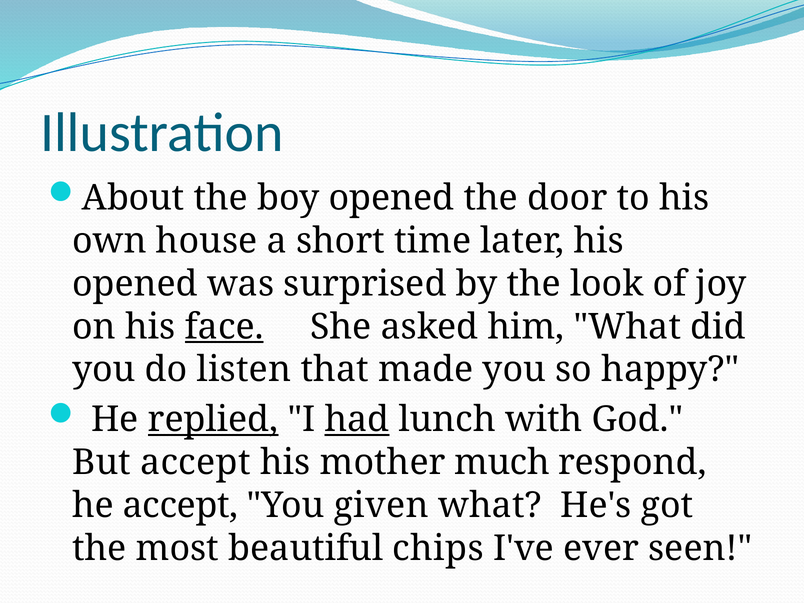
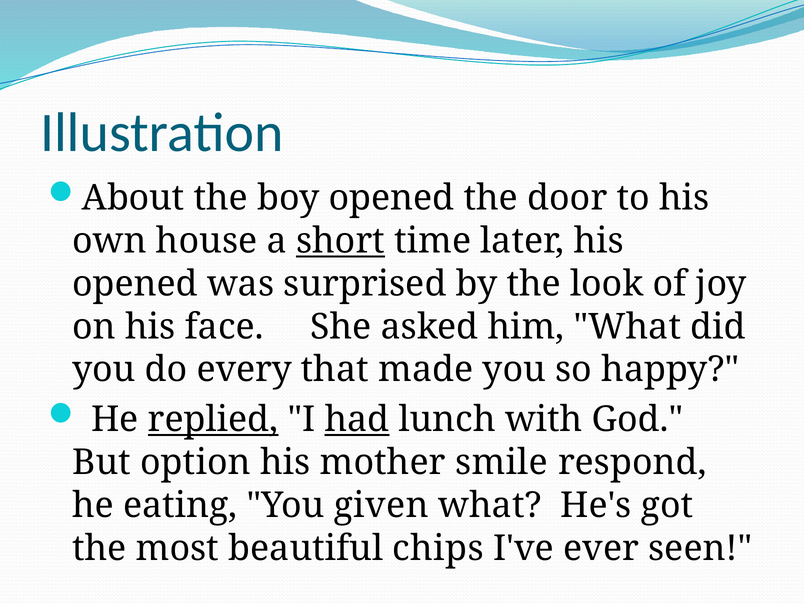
short underline: none -> present
face underline: present -> none
listen: listen -> every
But accept: accept -> option
much: much -> smile
he accept: accept -> eating
